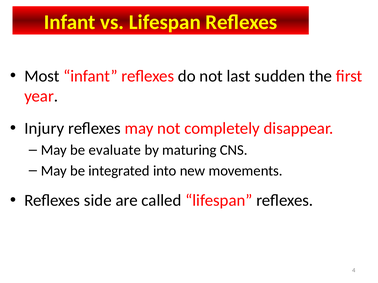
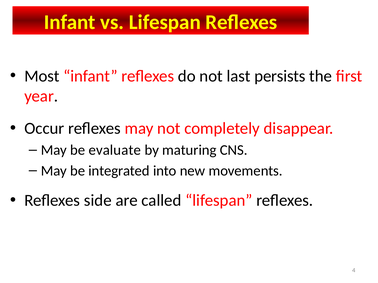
sudden: sudden -> persists
Injury: Injury -> Occur
